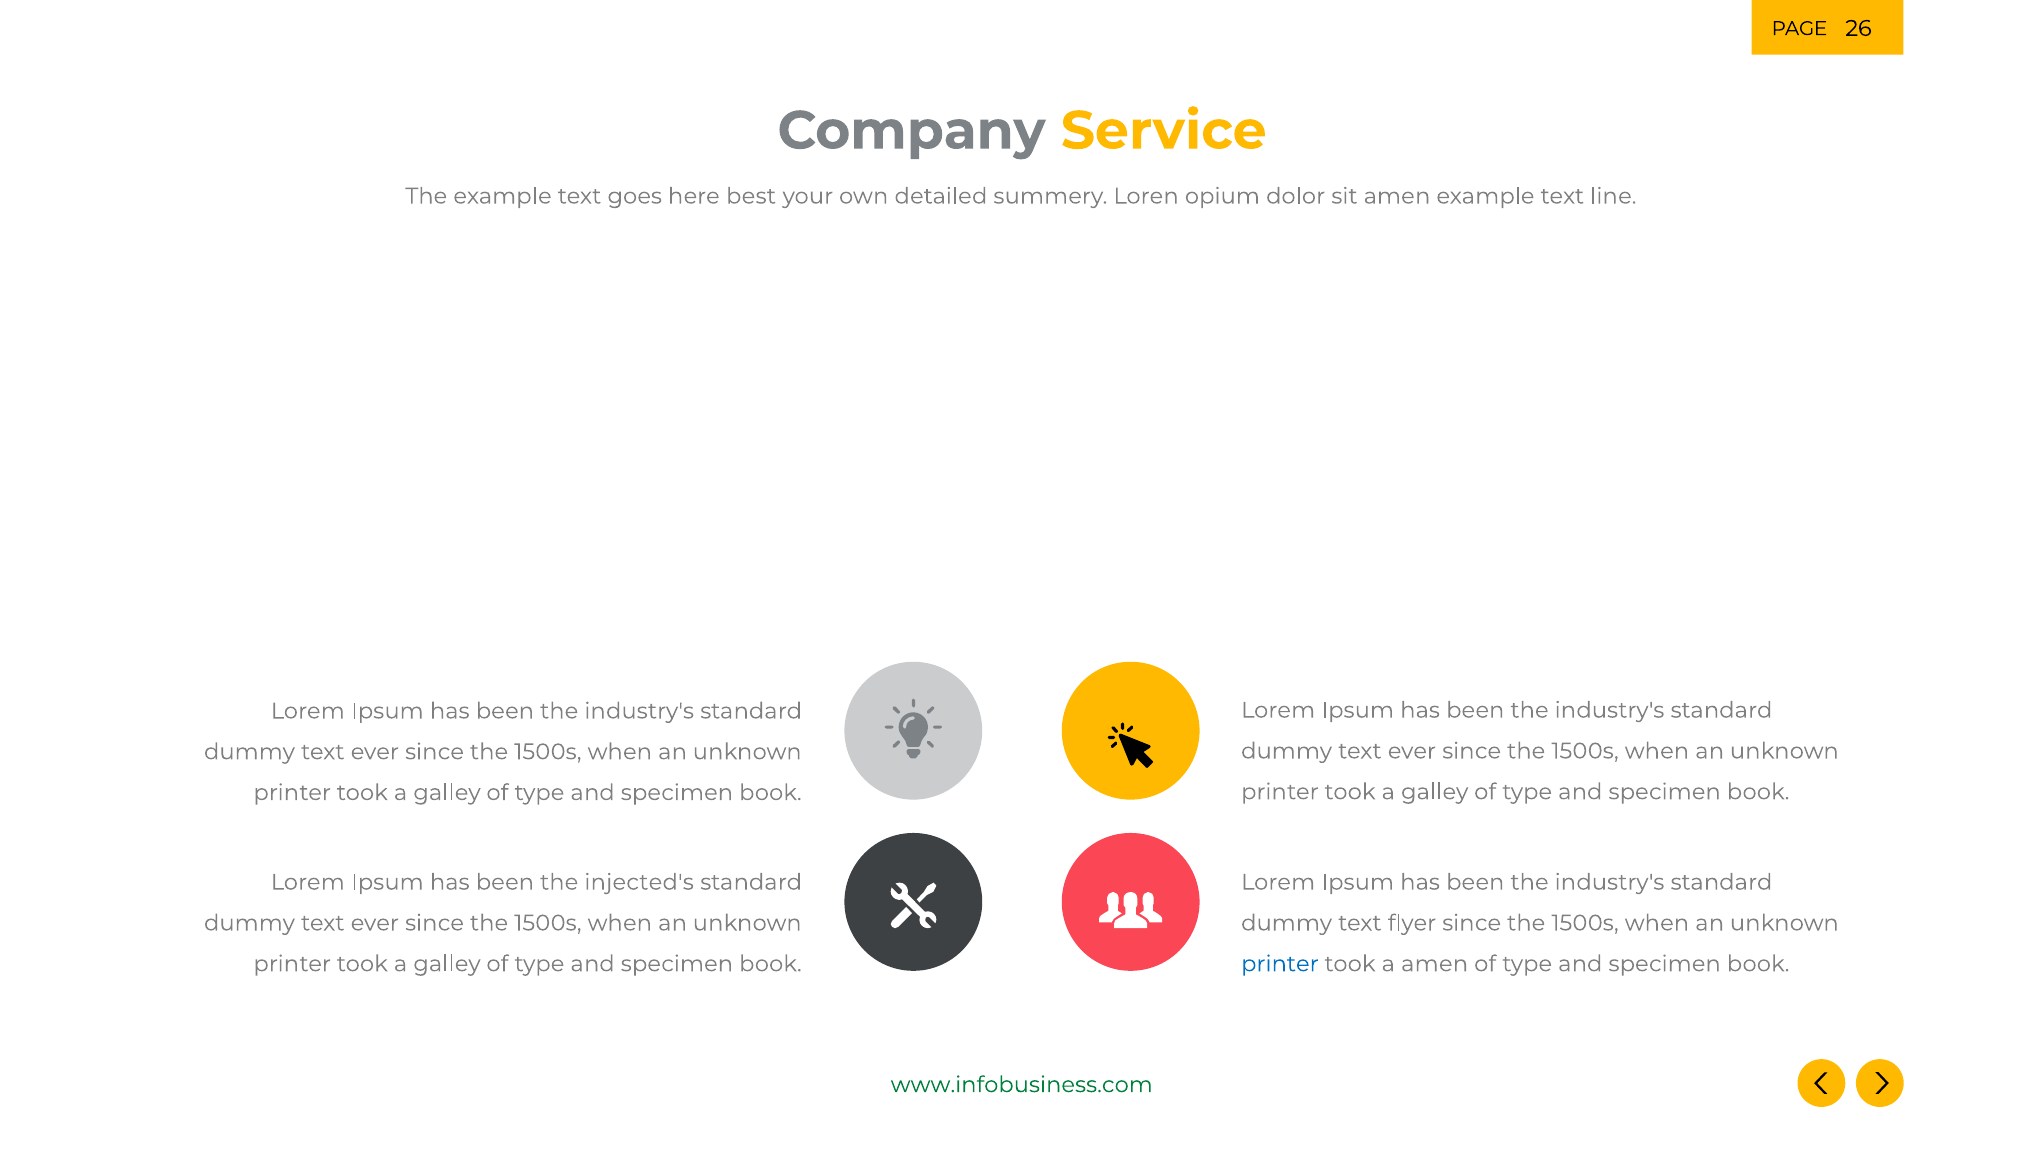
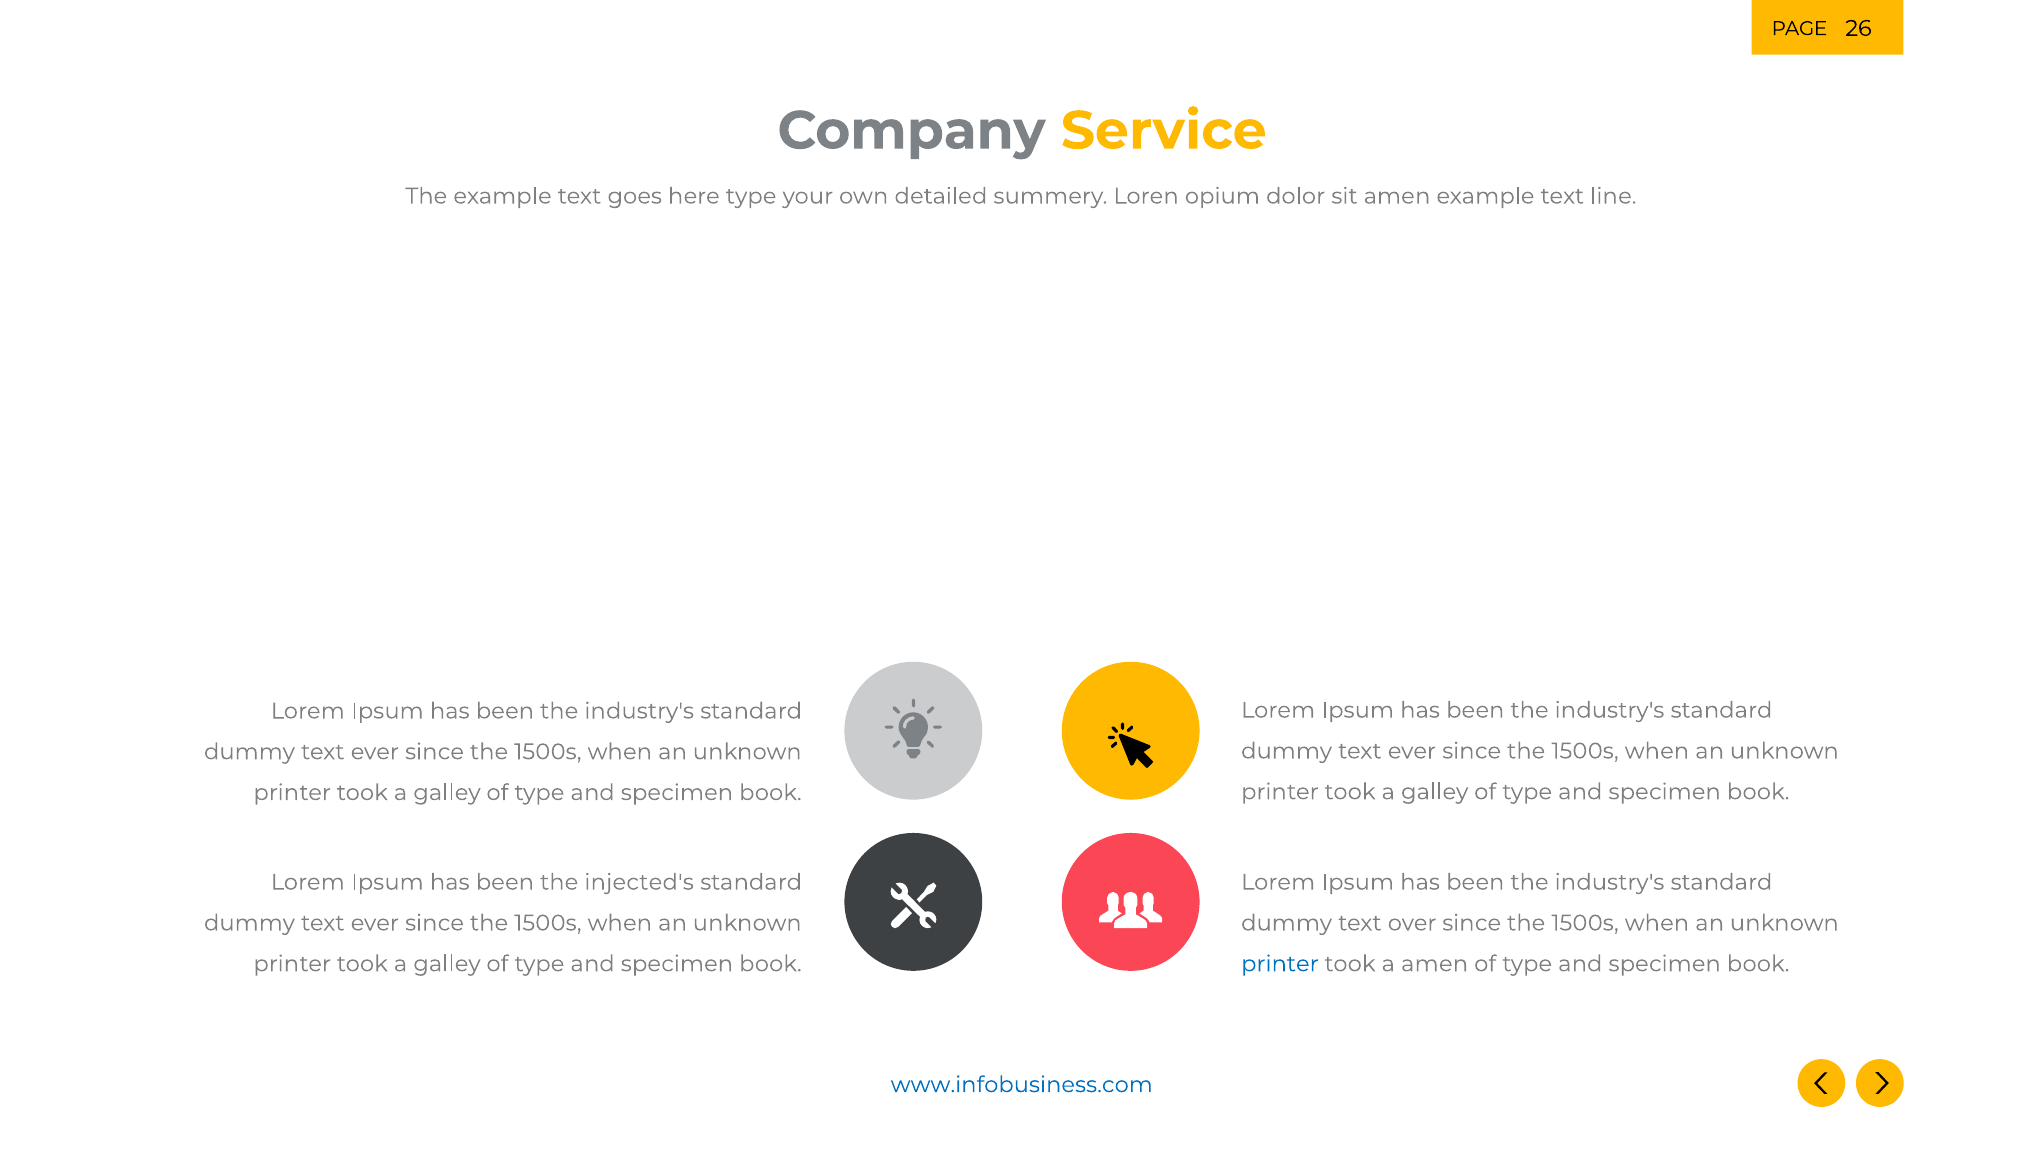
here best: best -> type
flyer: flyer -> over
www.infobusiness.com colour: green -> blue
